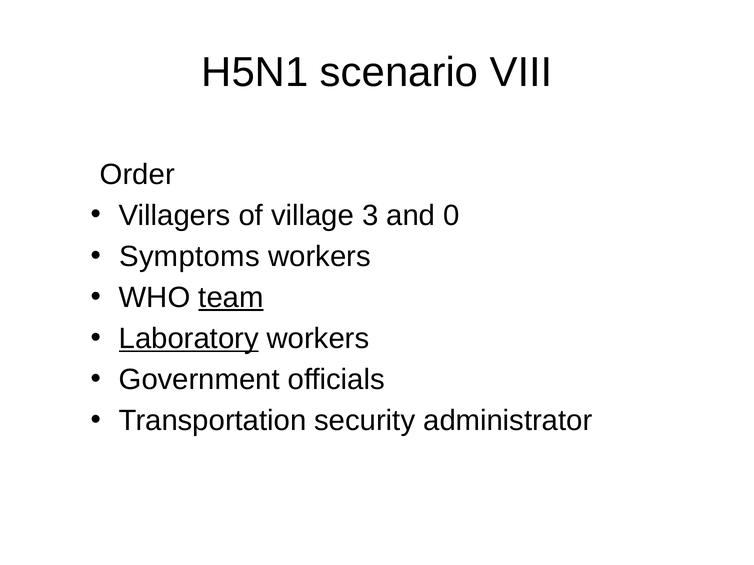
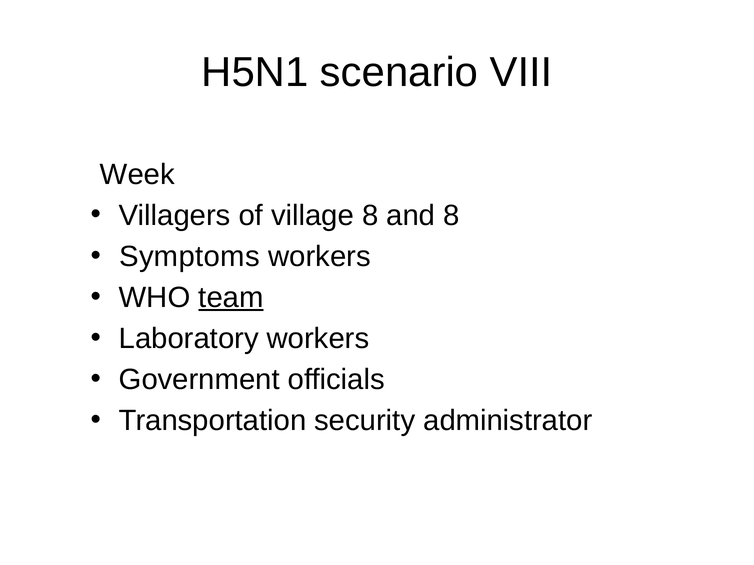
Order: Order -> Week
village 3: 3 -> 8
and 0: 0 -> 8
Laboratory underline: present -> none
